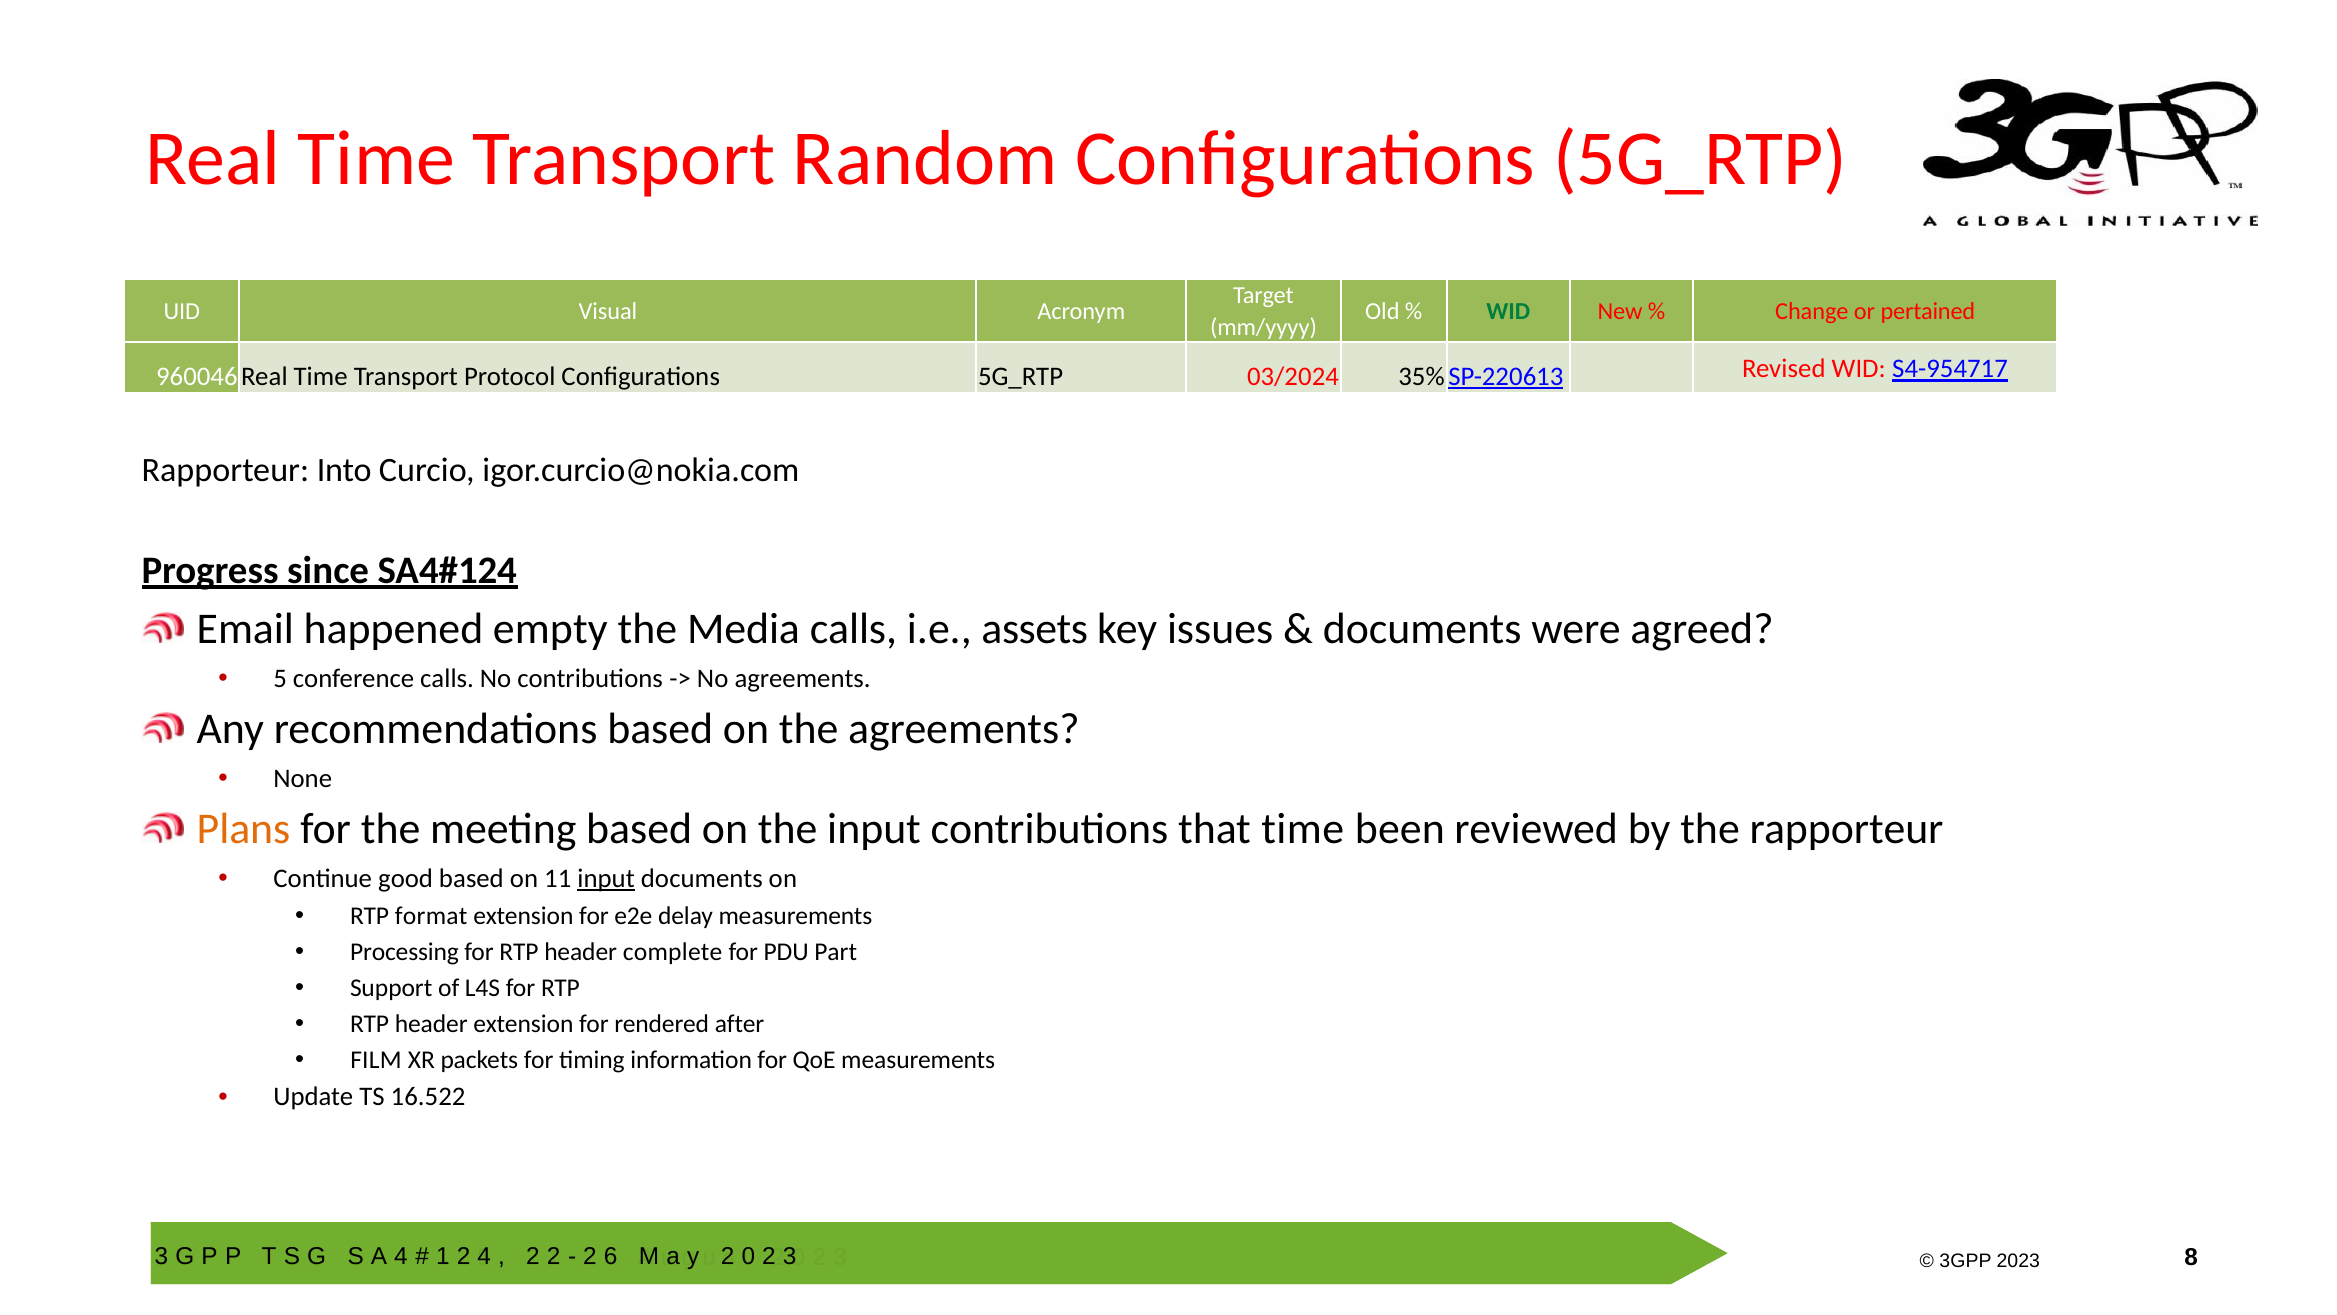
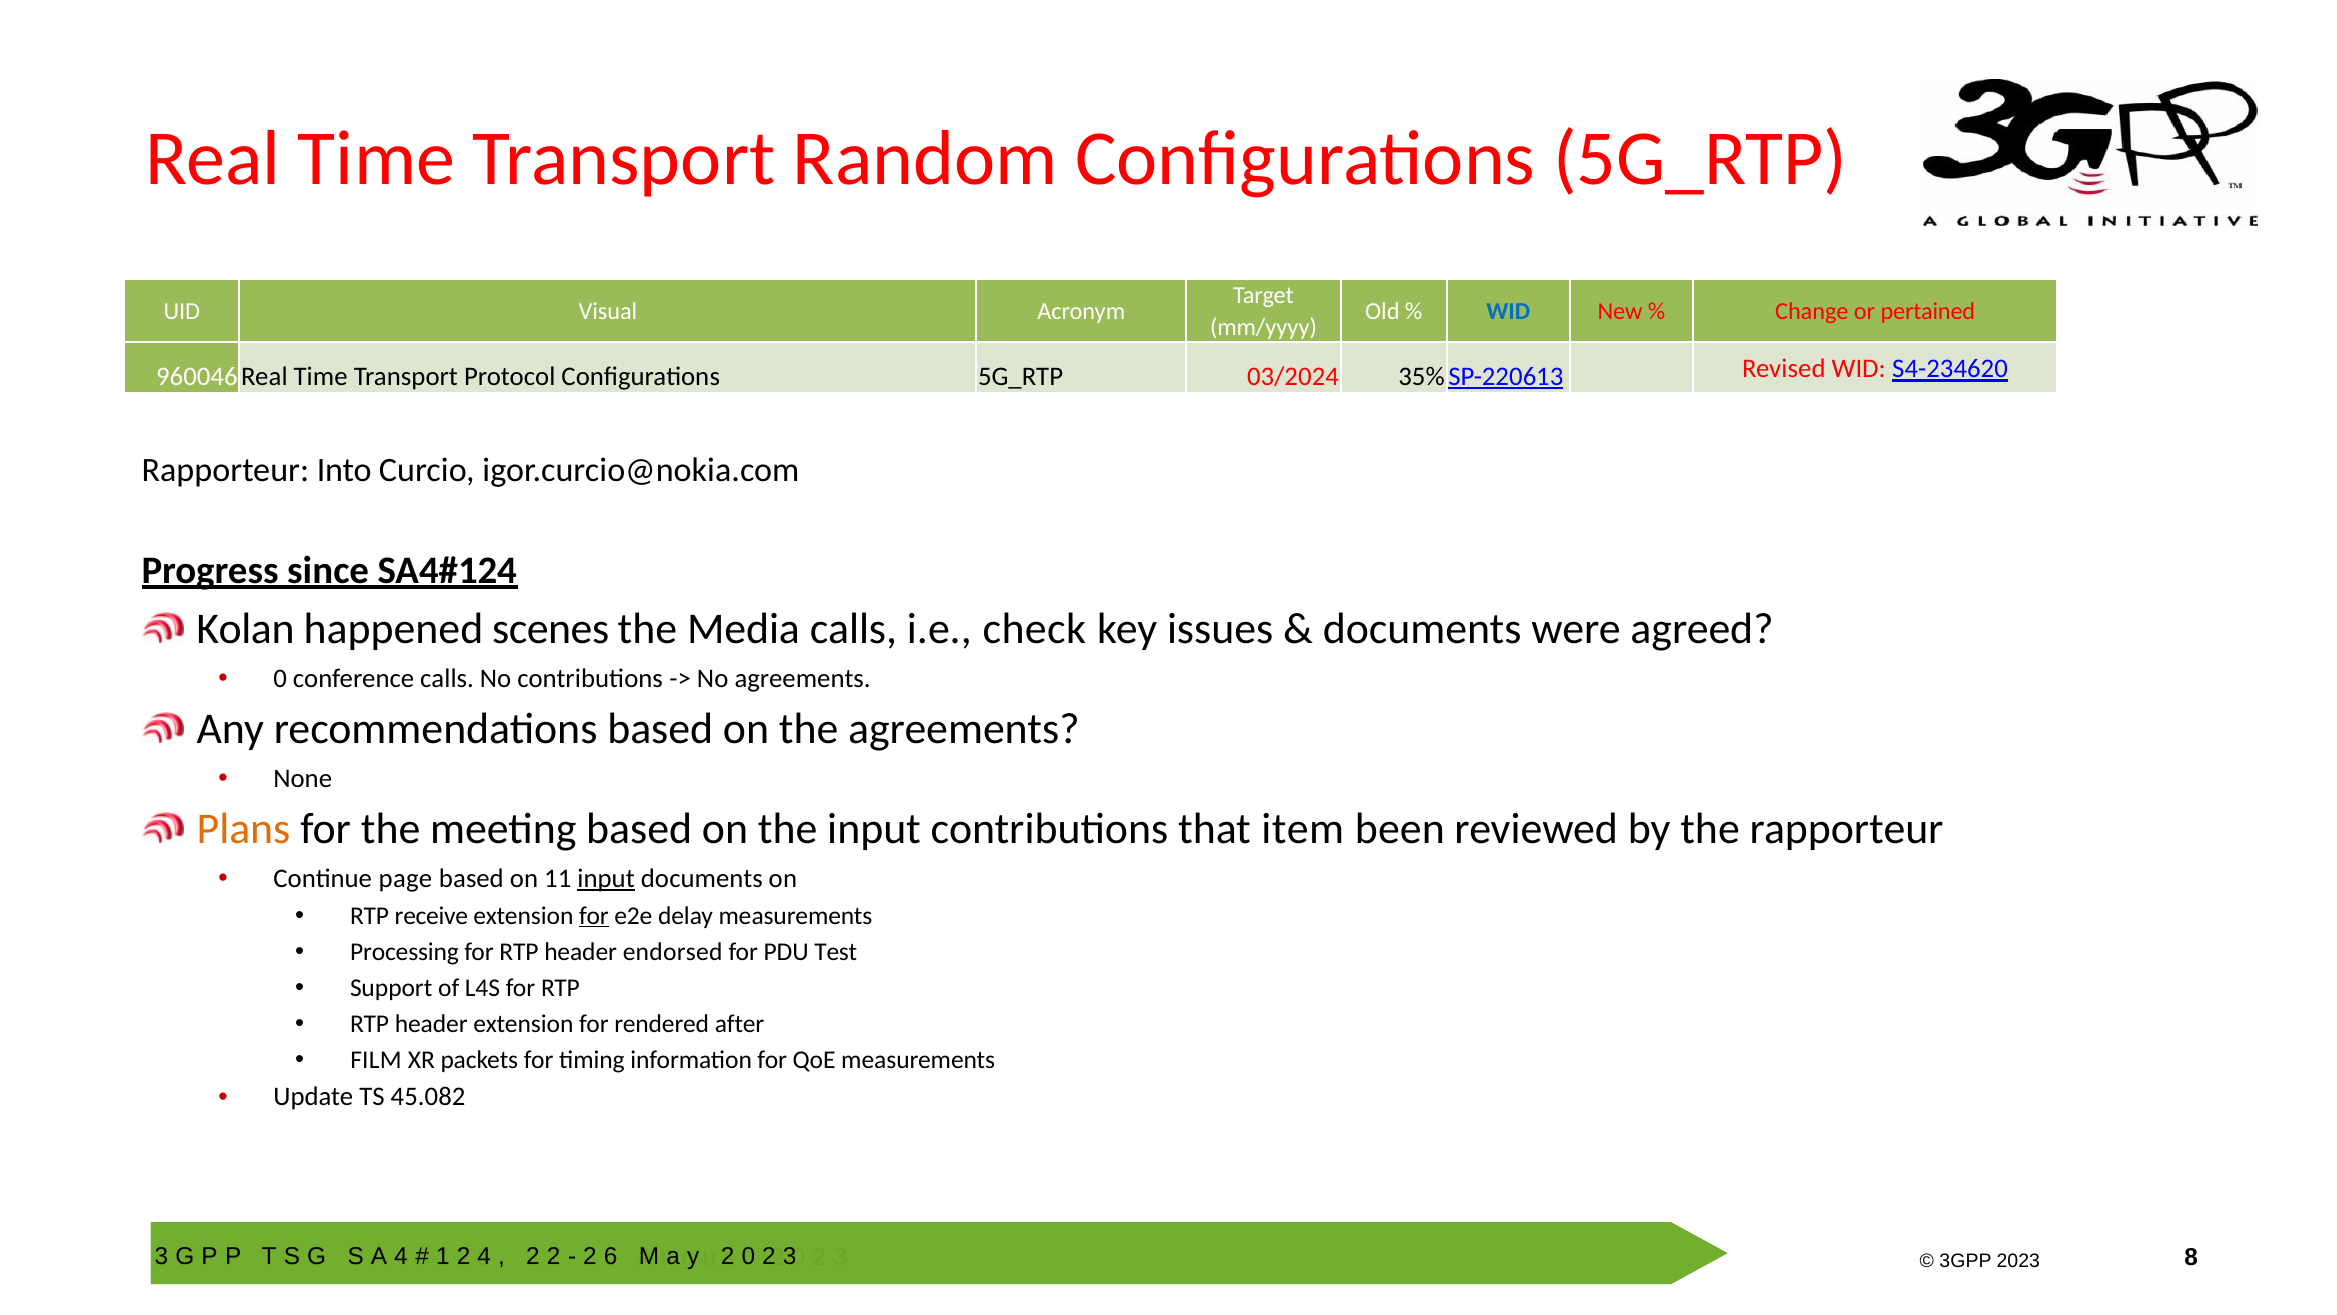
WID at (1508, 312) colour: green -> blue
S4-954717: S4-954717 -> S4-234620
Email: Email -> Kolan
empty: empty -> scenes
assets: assets -> check
5 at (280, 679): 5 -> 0
that time: time -> item
good: good -> page
format: format -> receive
for at (594, 915) underline: none -> present
complete: complete -> endorsed
Part: Part -> Test
16.522: 16.522 -> 45.082
